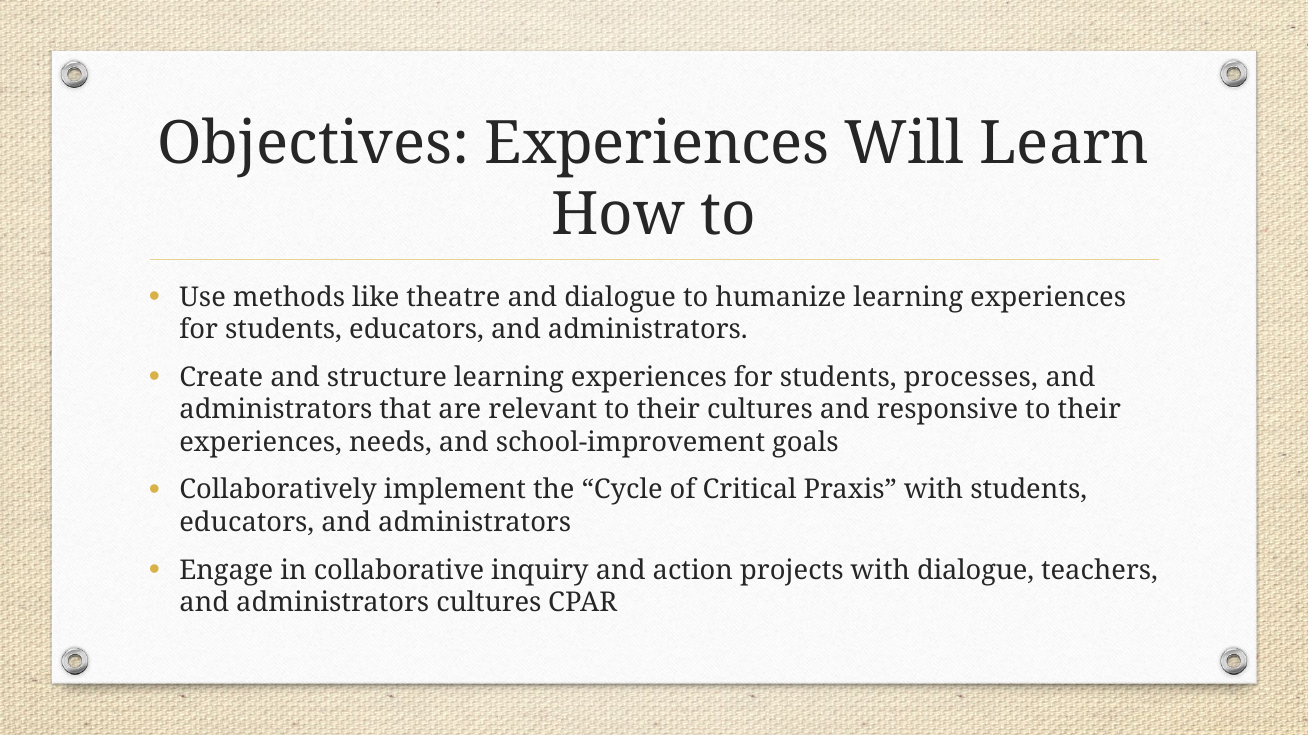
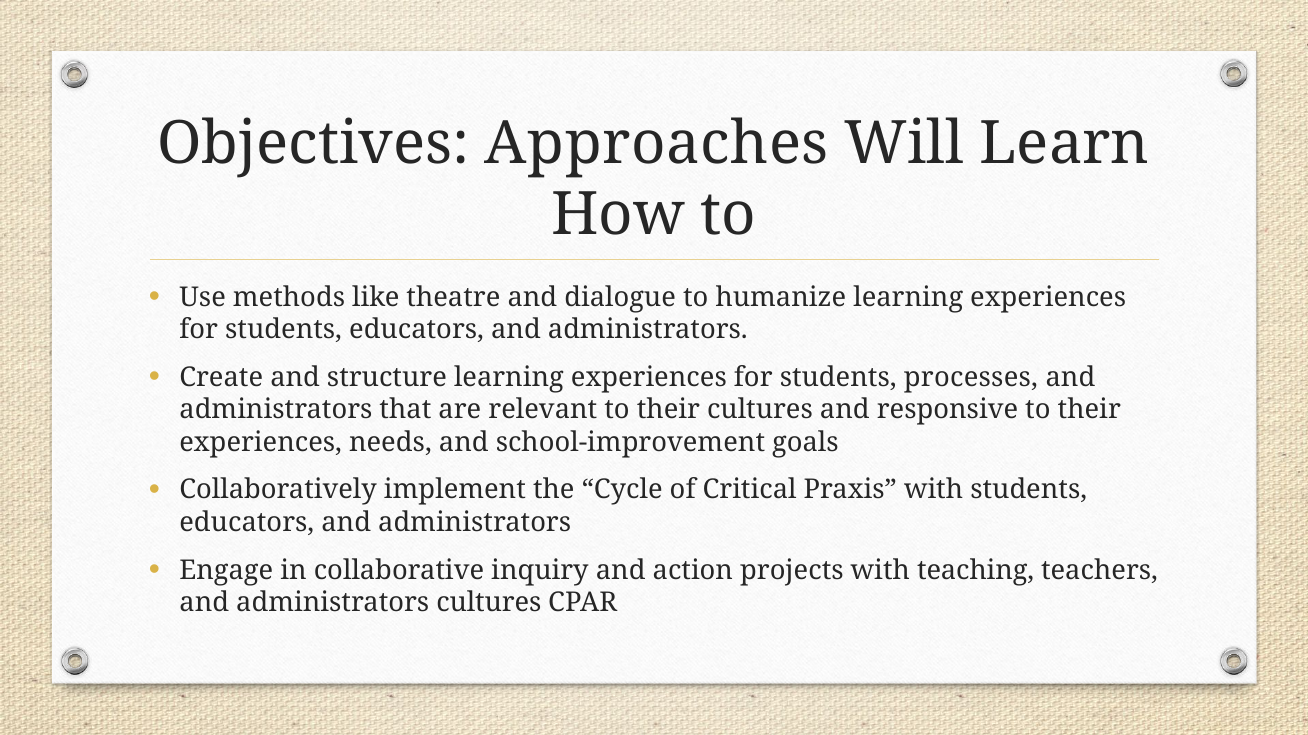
Objectives Experiences: Experiences -> Approaches
with dialogue: dialogue -> teaching
